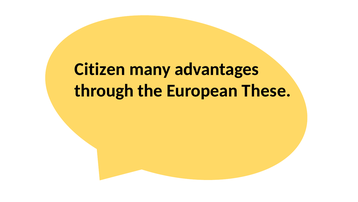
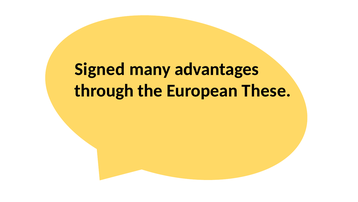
Citizen: Citizen -> Signed
